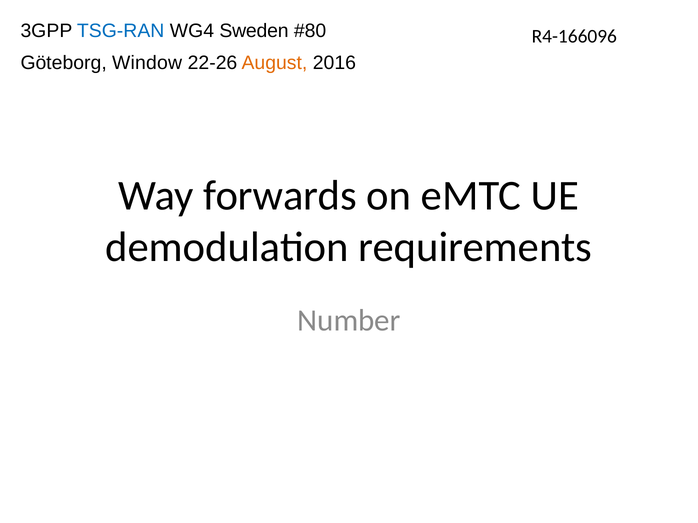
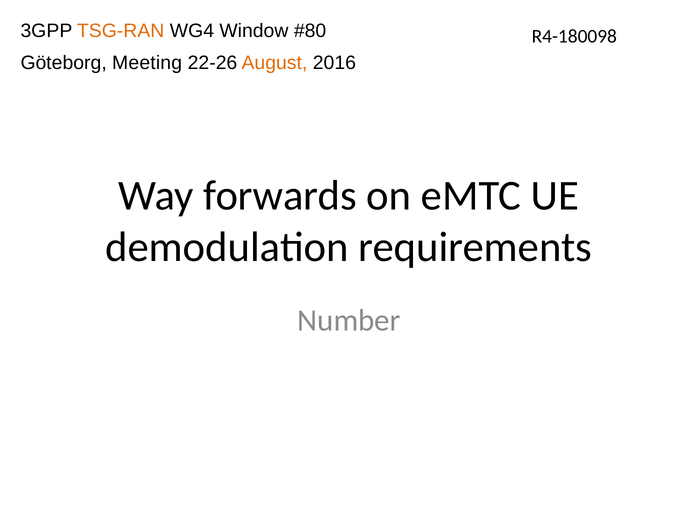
TSG-RAN colour: blue -> orange
Sweden: Sweden -> Window
R4-166096: R4-166096 -> R4-180098
Window: Window -> Meeting
